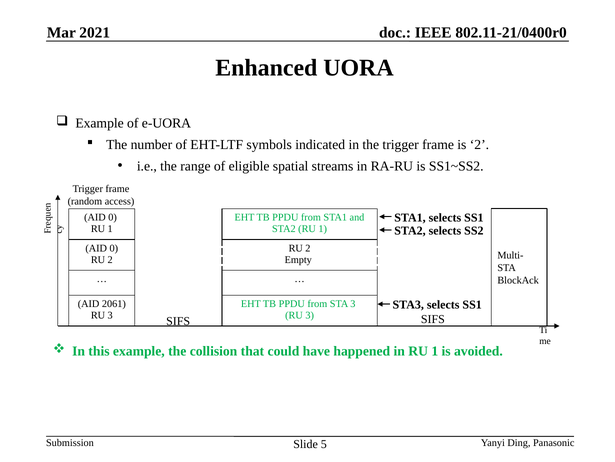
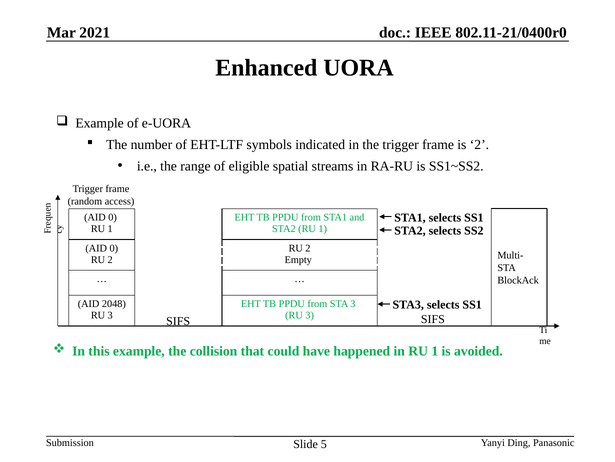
2061: 2061 -> 2048
